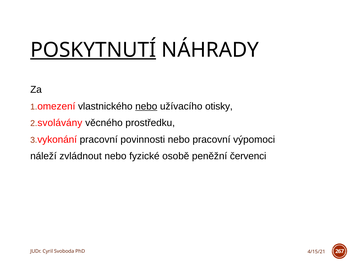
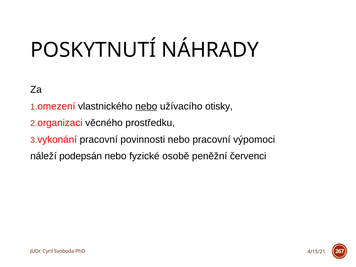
POSKYTNUTÍ underline: present -> none
svolávány: svolávány -> organizaci
zvládnout: zvládnout -> podepsán
